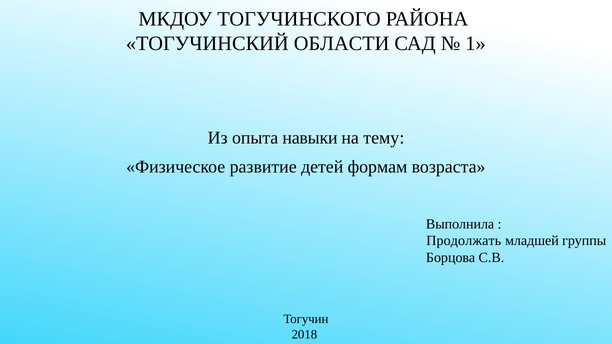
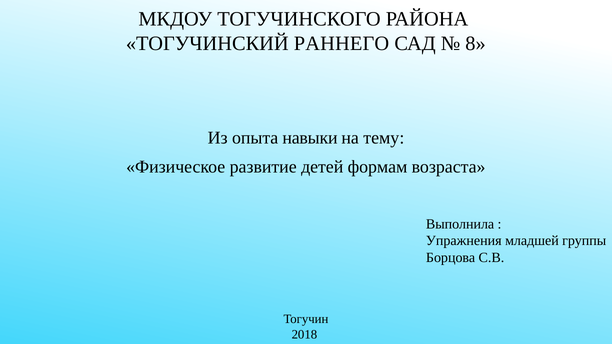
ОБЛАСТИ: ОБЛАСТИ -> РАННЕГО
1: 1 -> 8
Продолжать: Продолжать -> Упражнения
